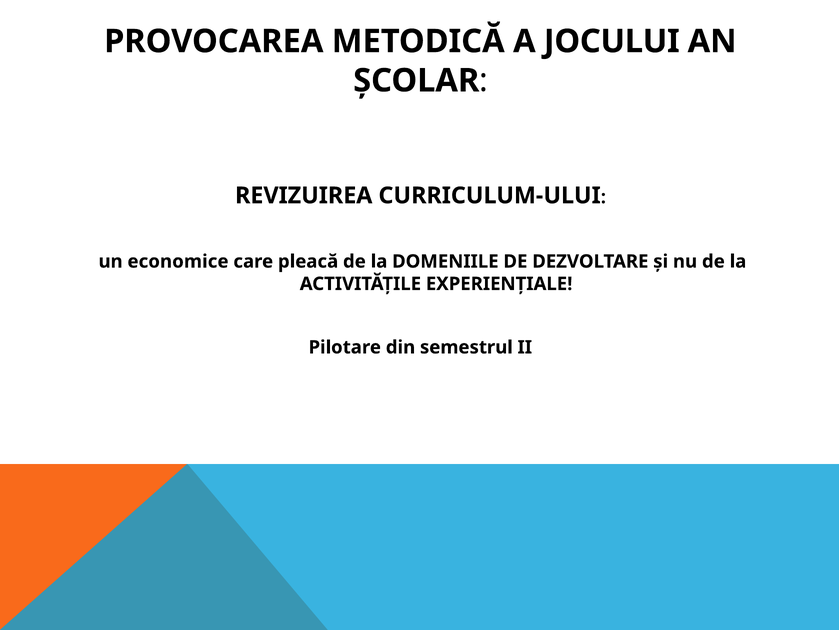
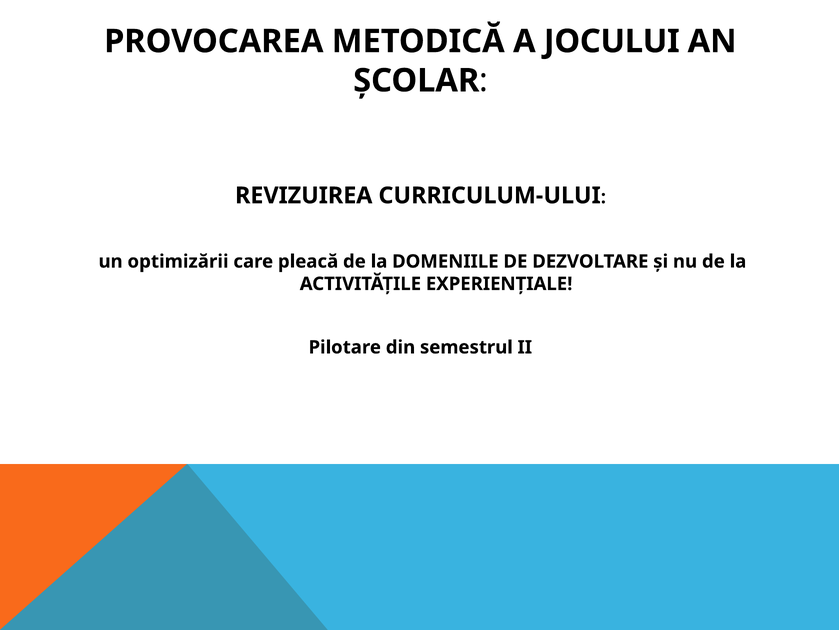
economice: economice -> optimizării
